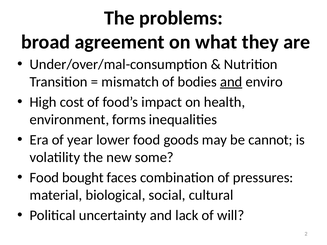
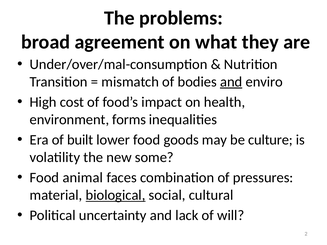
year: year -> built
cannot: cannot -> culture
bought: bought -> animal
biological underline: none -> present
